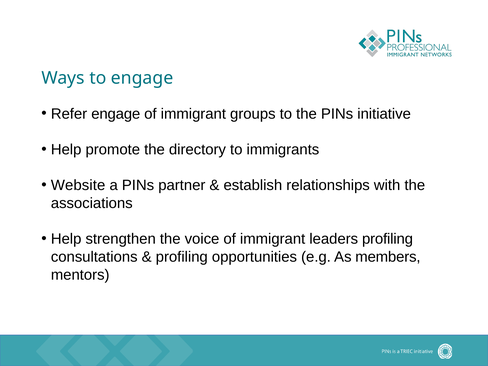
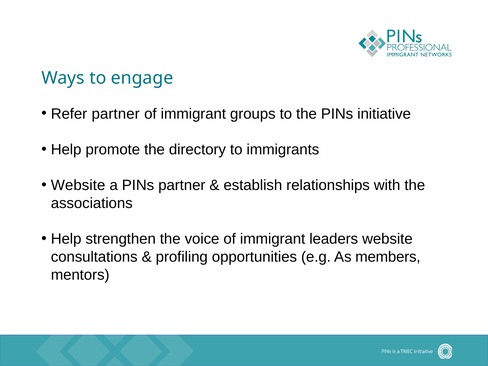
Refer engage: engage -> partner
leaders profiling: profiling -> website
